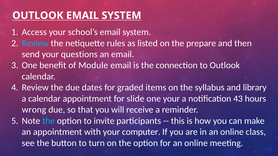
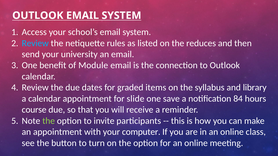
prepare: prepare -> reduces
questions: questions -> university
one your: your -> save
43: 43 -> 84
wrong: wrong -> course
the at (49, 121) colour: light blue -> light green
